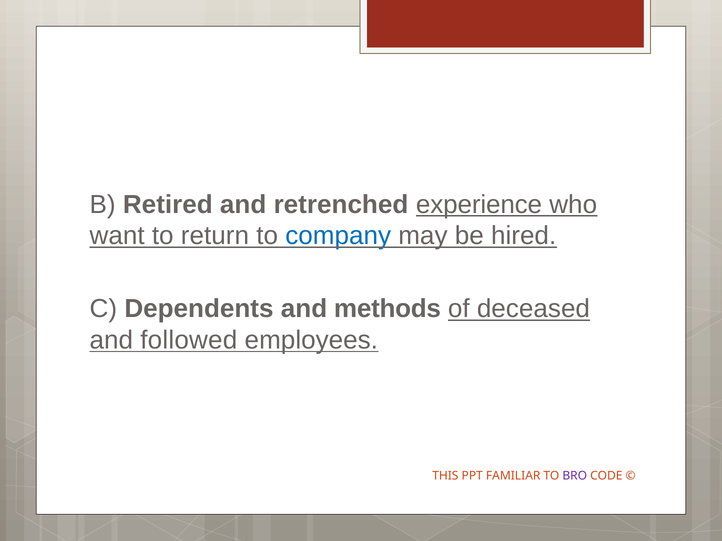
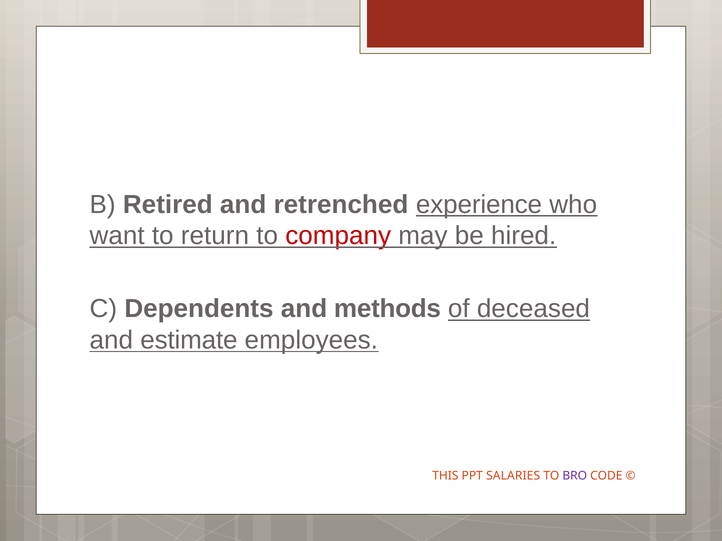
company colour: blue -> red
followed: followed -> estimate
FAMILIAR: FAMILIAR -> SALARIES
